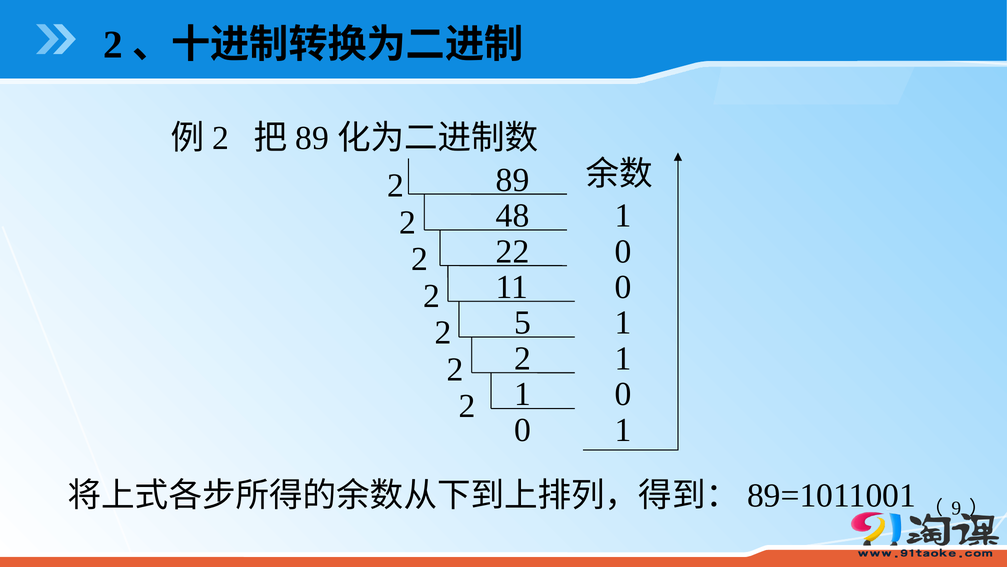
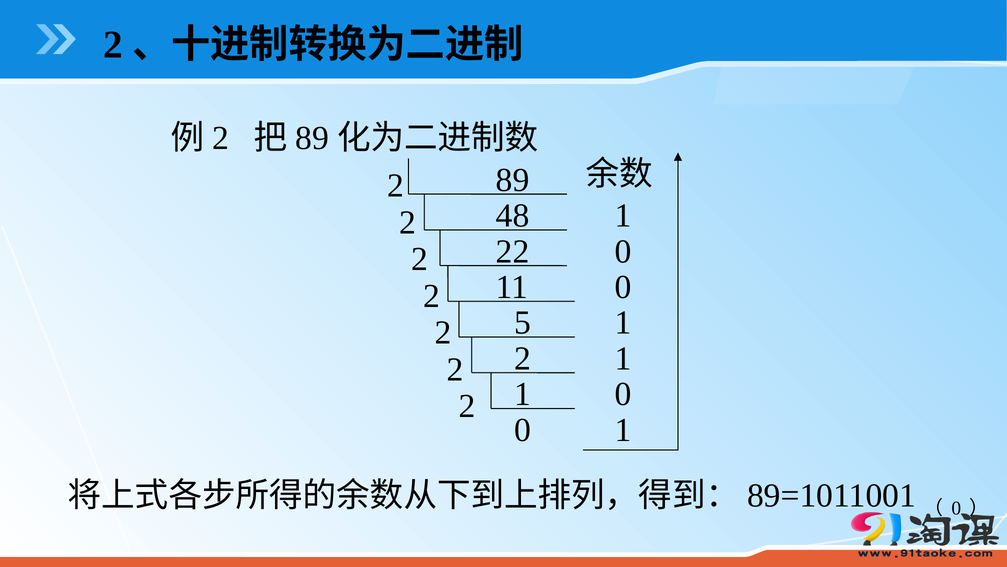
9 at (956, 508): 9 -> 0
